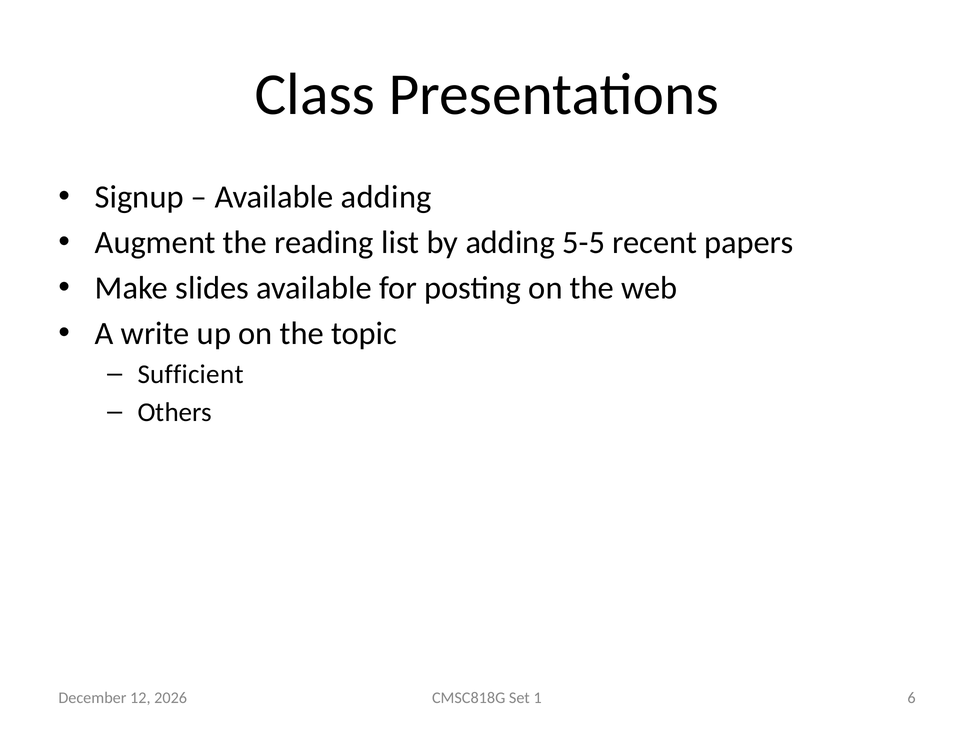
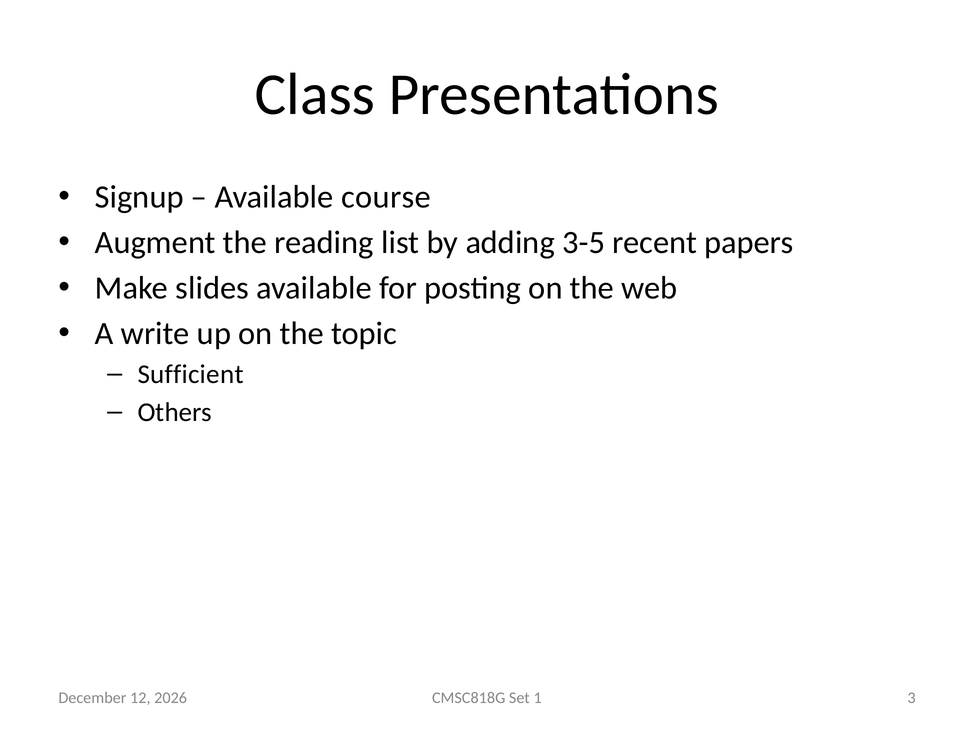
Available adding: adding -> course
5-5: 5-5 -> 3-5
6: 6 -> 3
